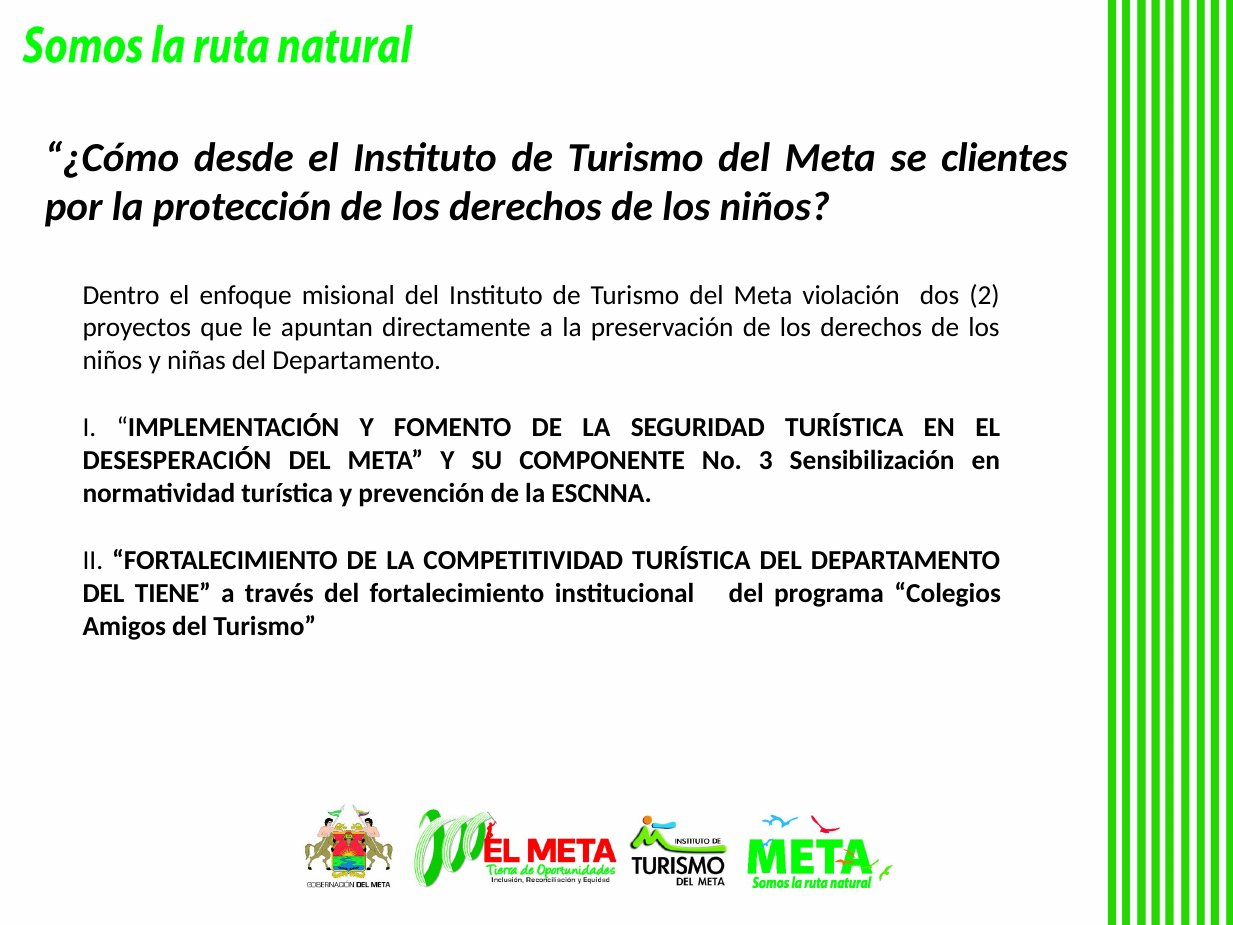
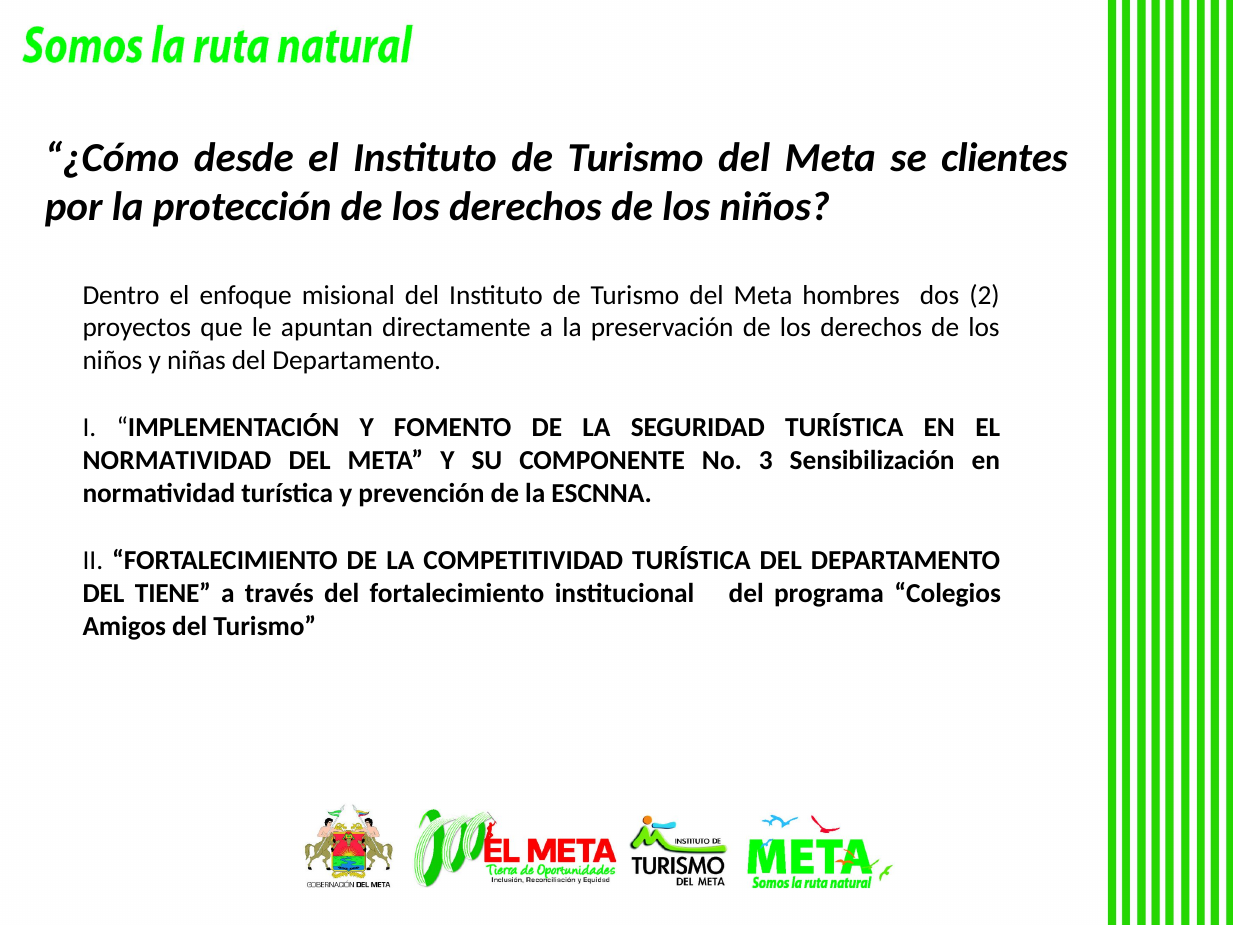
violación: violación -> hombres
DESESPERACIÓN at (177, 461): DESESPERACIÓN -> NORMATIVIDAD
